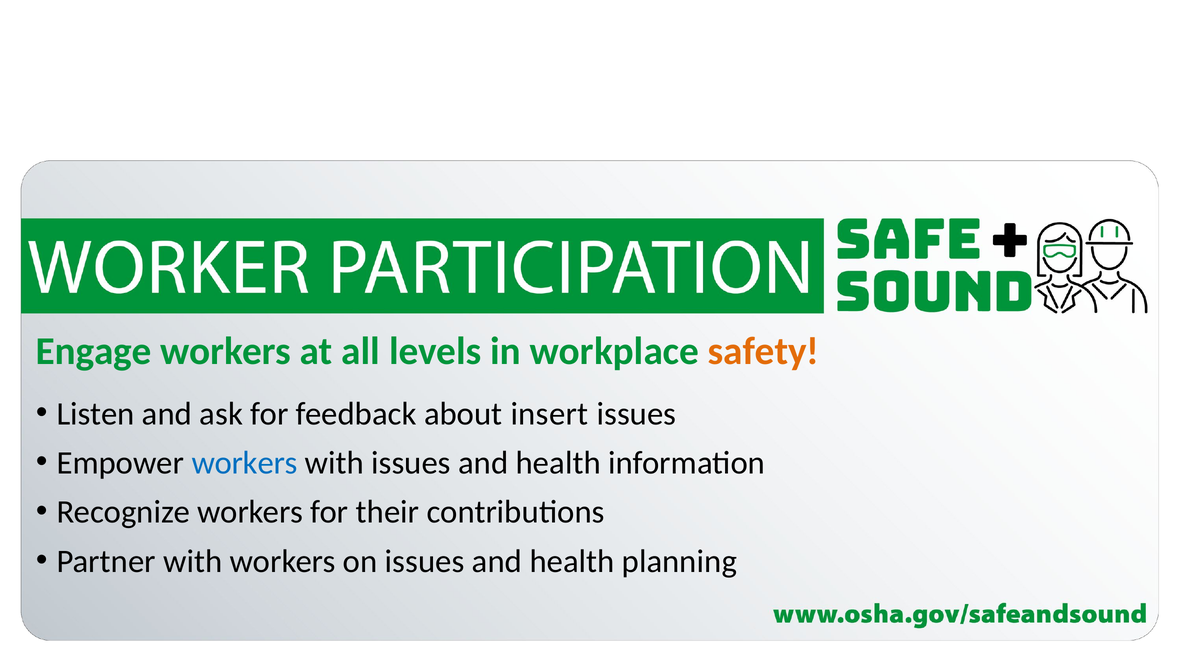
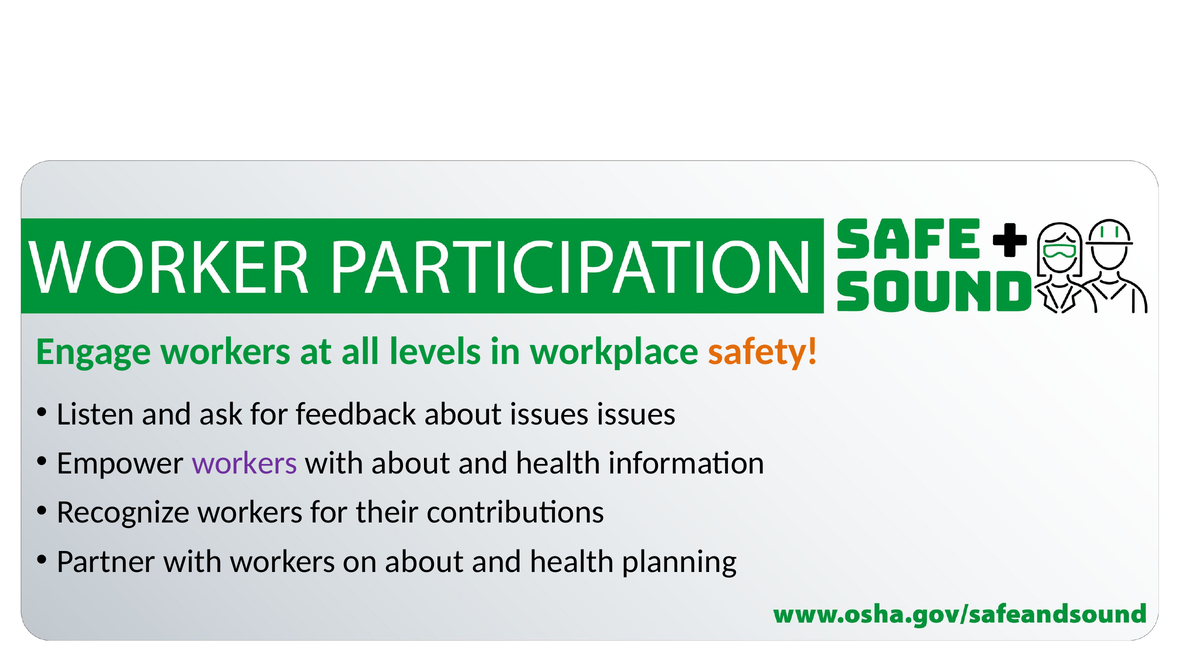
about insert: insert -> issues
workers at (245, 463) colour: blue -> purple
with issues: issues -> about
on issues: issues -> about
